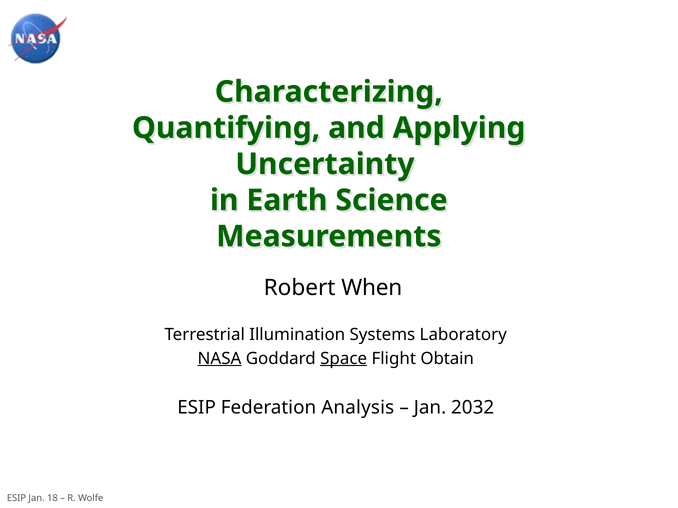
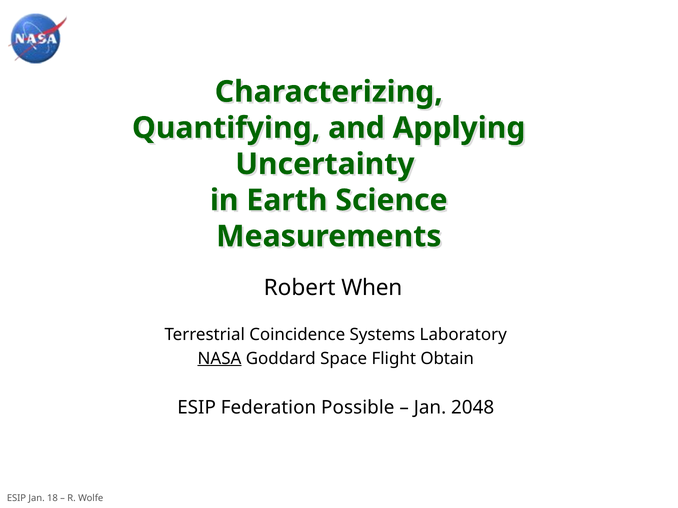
Illumination: Illumination -> Coincidence
Space underline: present -> none
Analysis: Analysis -> Possible
2032: 2032 -> 2048
